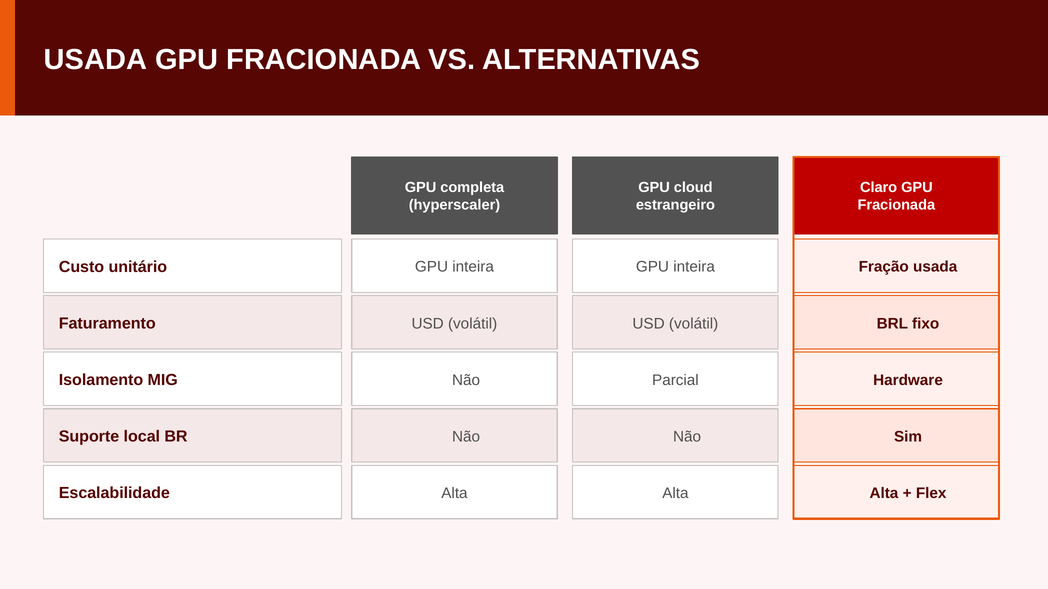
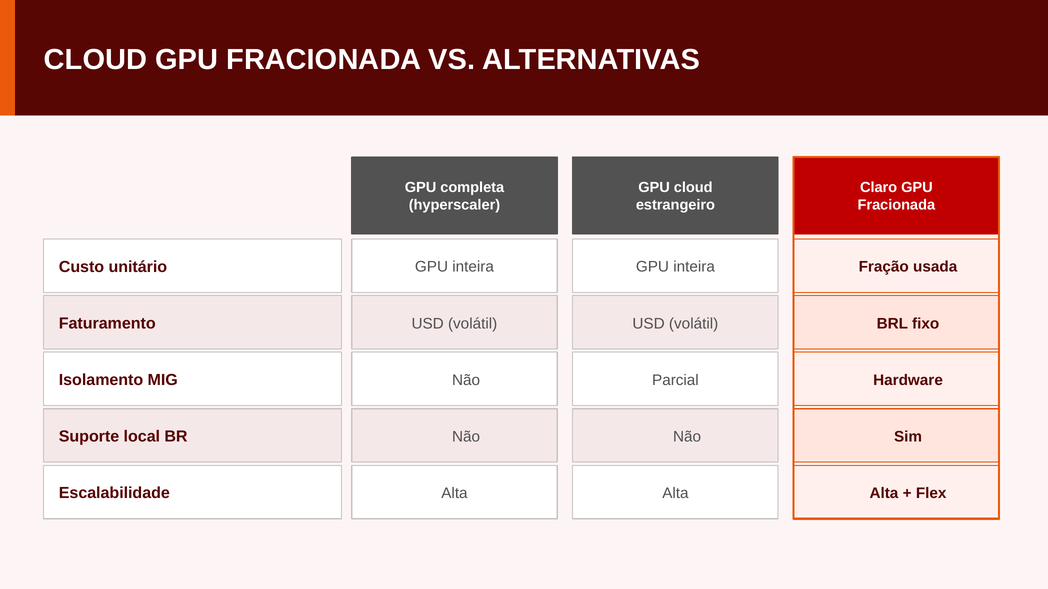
USADA at (96, 60): USADA -> CLOUD
